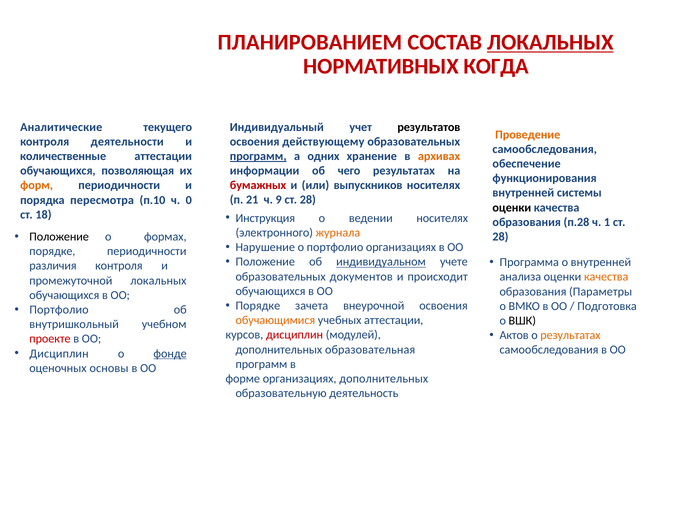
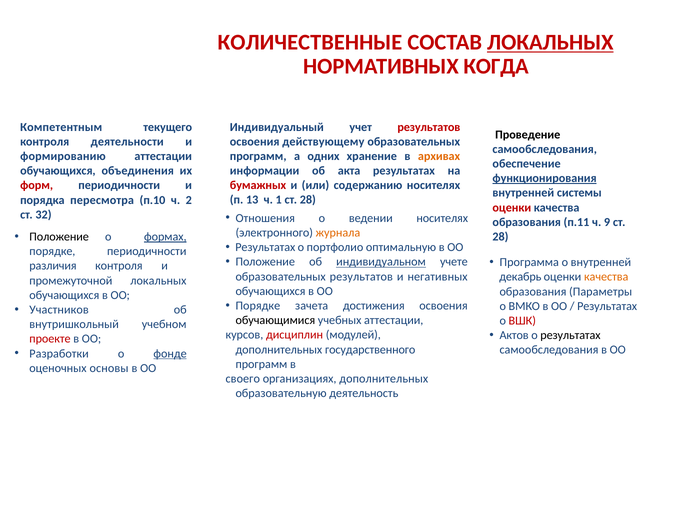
ПЛАНИРОВАНИЕМ: ПЛАНИРОВАНИЕМ -> КОЛИЧЕСТВЕННЫЕ
Аналитические: Аналитические -> Компетентным
результатов at (429, 127) colour: black -> red
Проведение colour: orange -> black
программ at (258, 156) underline: present -> none
количественные: количественные -> формированию
чего: чего -> акта
позволяющая: позволяющая -> объединения
функционирования underline: none -> present
выпускников: выпускников -> содержанию
форм colour: orange -> red
21: 21 -> 13
9: 9 -> 1
0: 0 -> 2
оценки at (512, 207) colour: black -> red
18: 18 -> 32
Инструкция: Инструкция -> Отношения
п.28: п.28 -> п.11
1: 1 -> 9
формах underline: none -> present
Нарушение at (265, 247): Нарушение -> Результатах
портфолио организациях: организациях -> оптимальную
образовательных документов: документов -> результатов
происходит: происходит -> негативных
анализа: анализа -> декабрь
внеурочной: внеурочной -> достижения
Подготовка at (607, 306): Подготовка -> Результатах
Портфолио at (59, 310): Портфолио -> Участников
обучающимися colour: orange -> black
ВШК colour: black -> red
результатах at (570, 335) colour: orange -> black
образовательная: образовательная -> государственного
Дисциплин at (59, 353): Дисциплин -> Разработки
форме: форме -> своего
